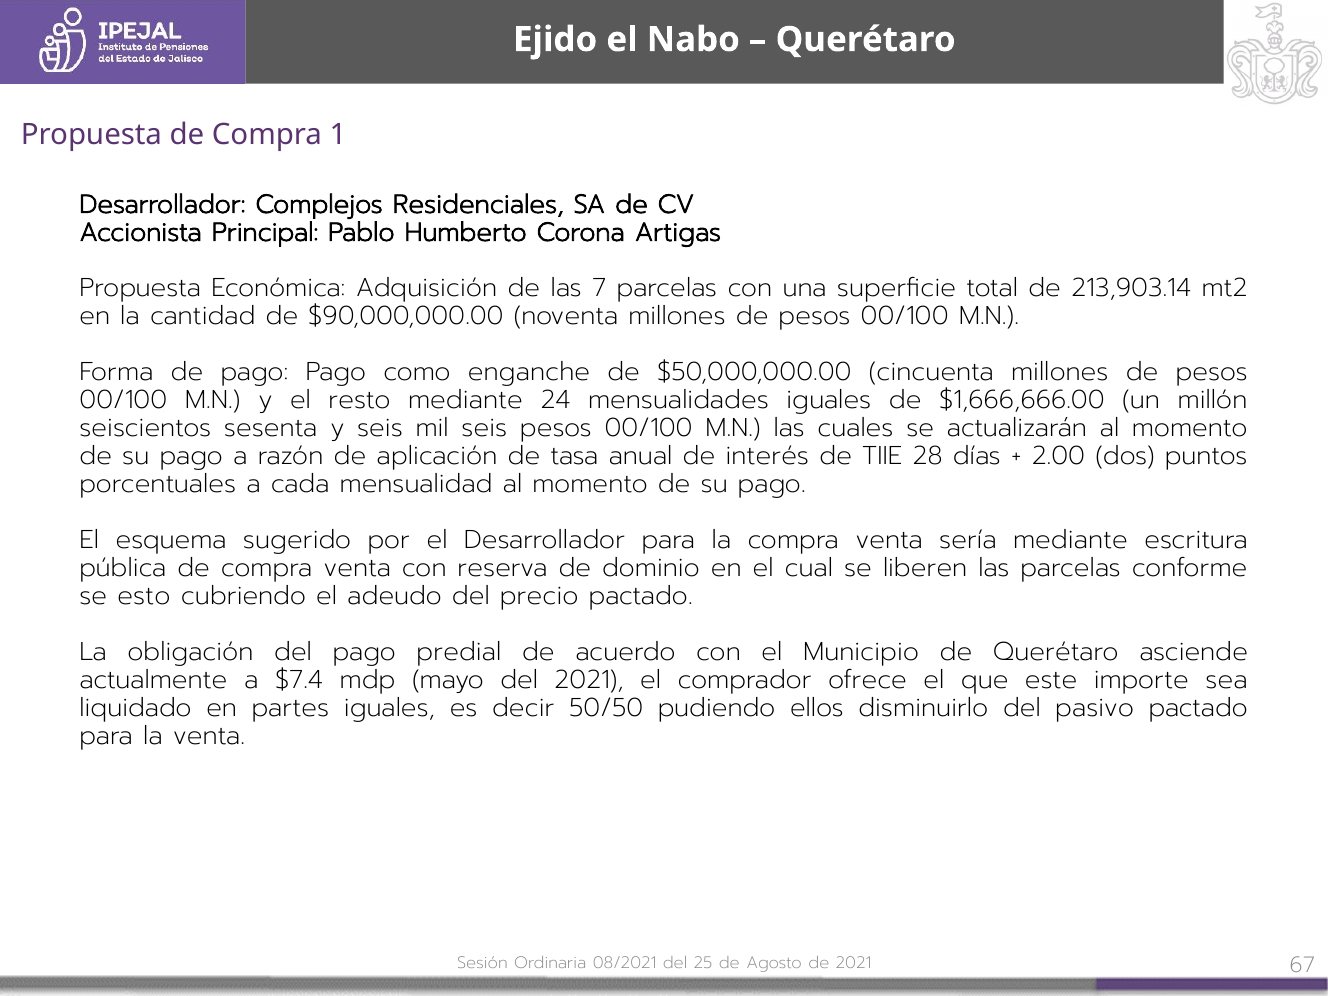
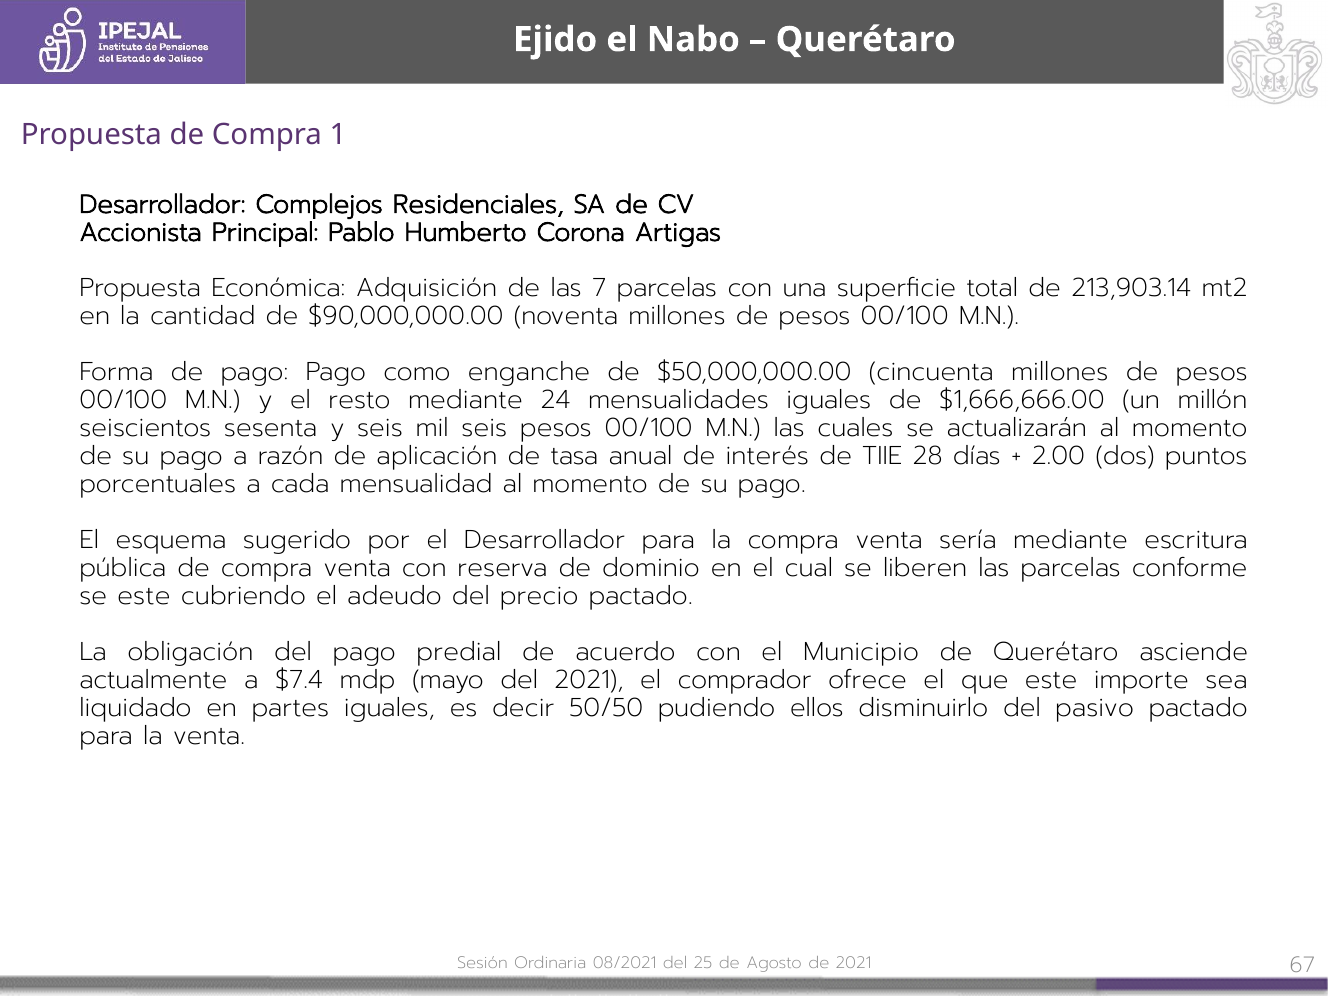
se esto: esto -> este
